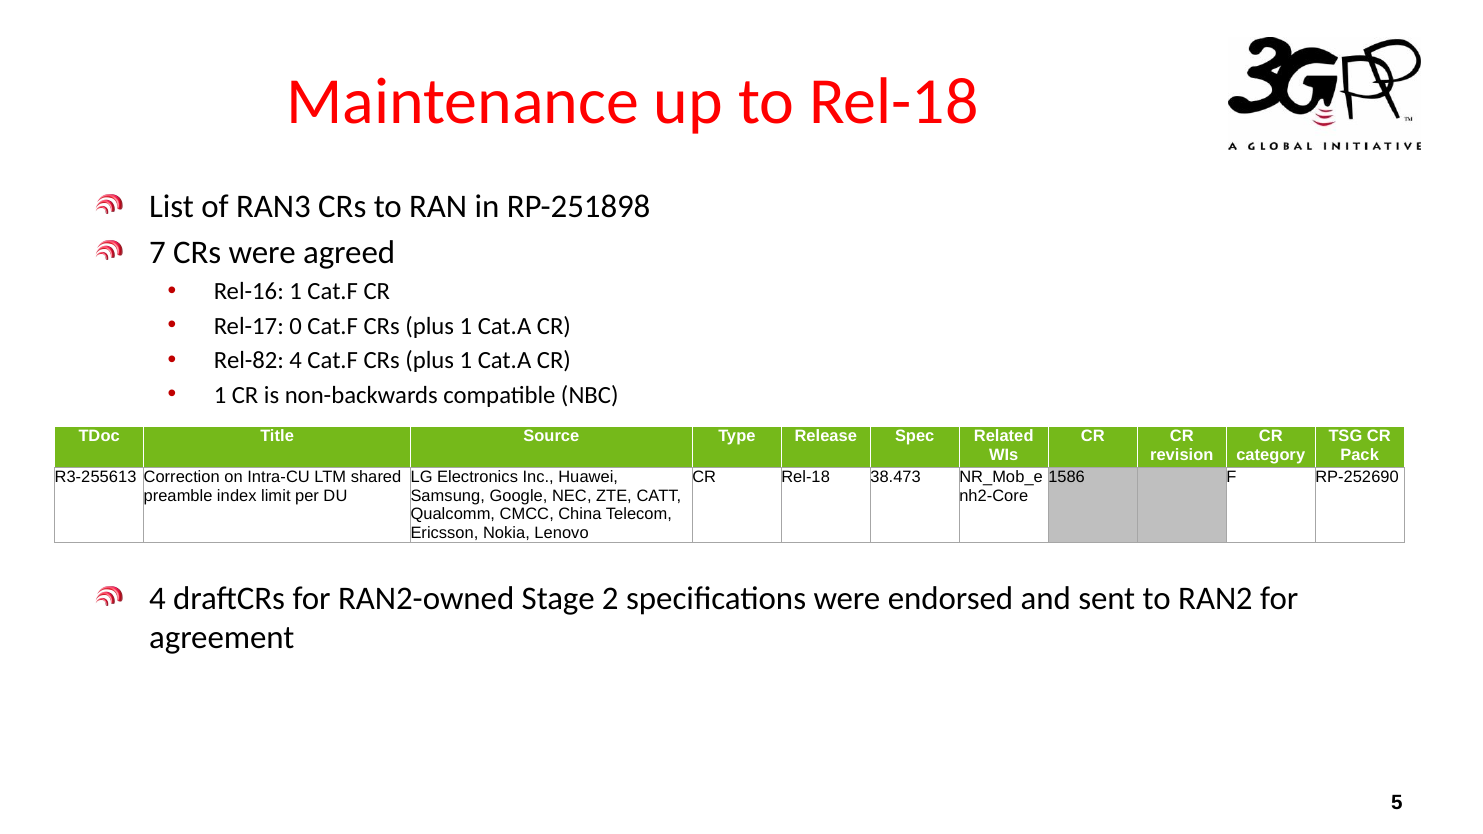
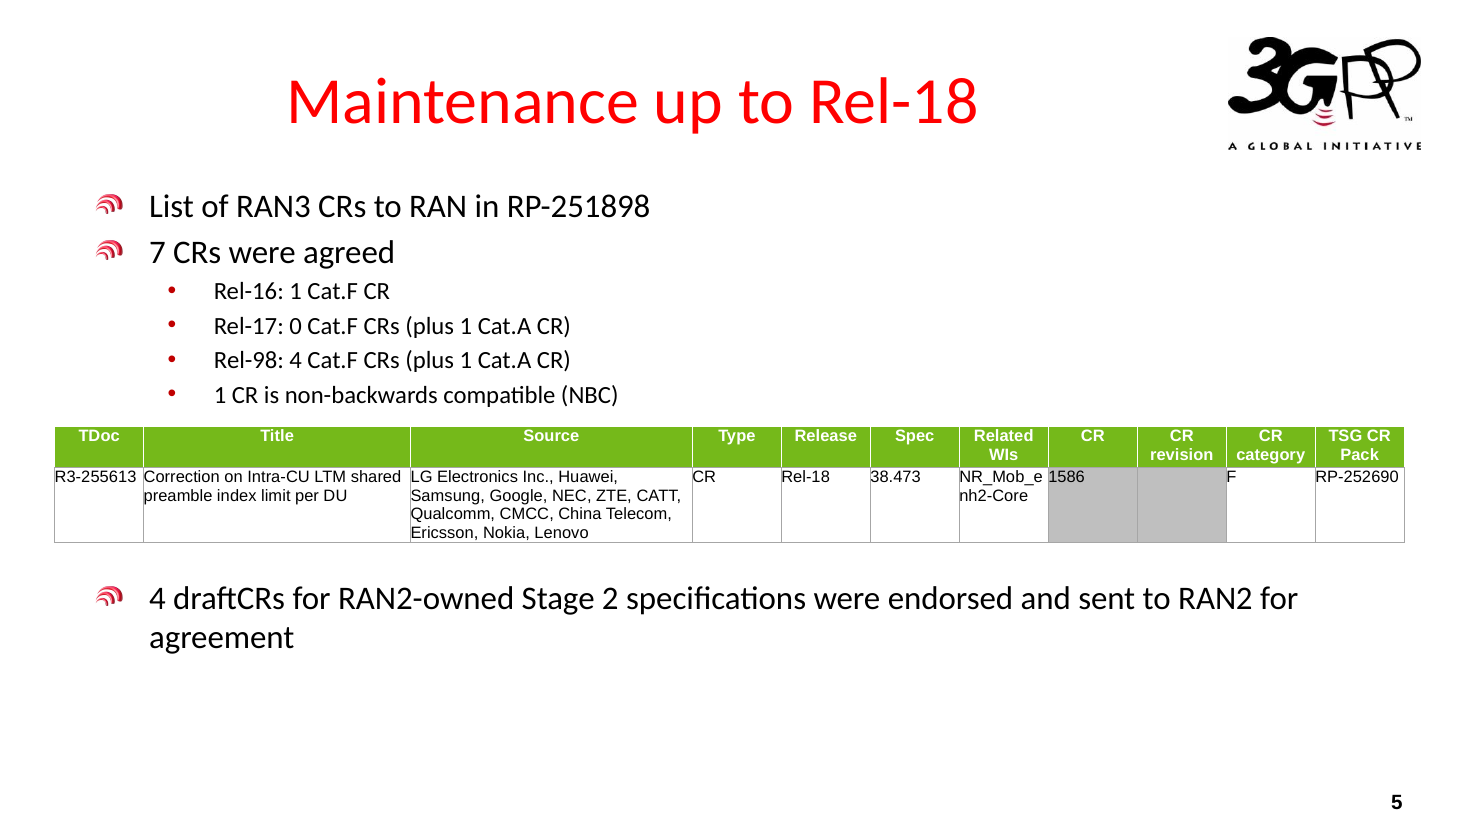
Rel-82: Rel-82 -> Rel-98
